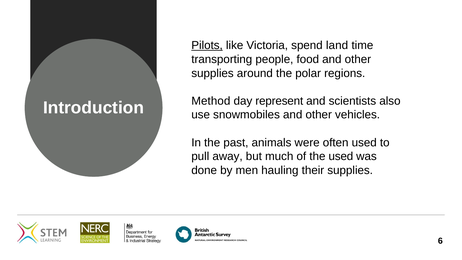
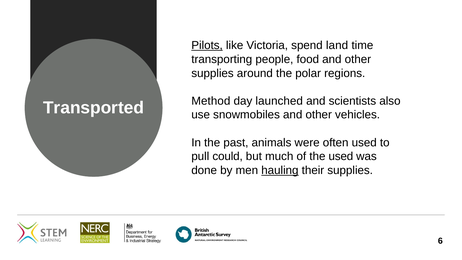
represent: represent -> launched
Introduction: Introduction -> Transported
away: away -> could
hauling underline: none -> present
